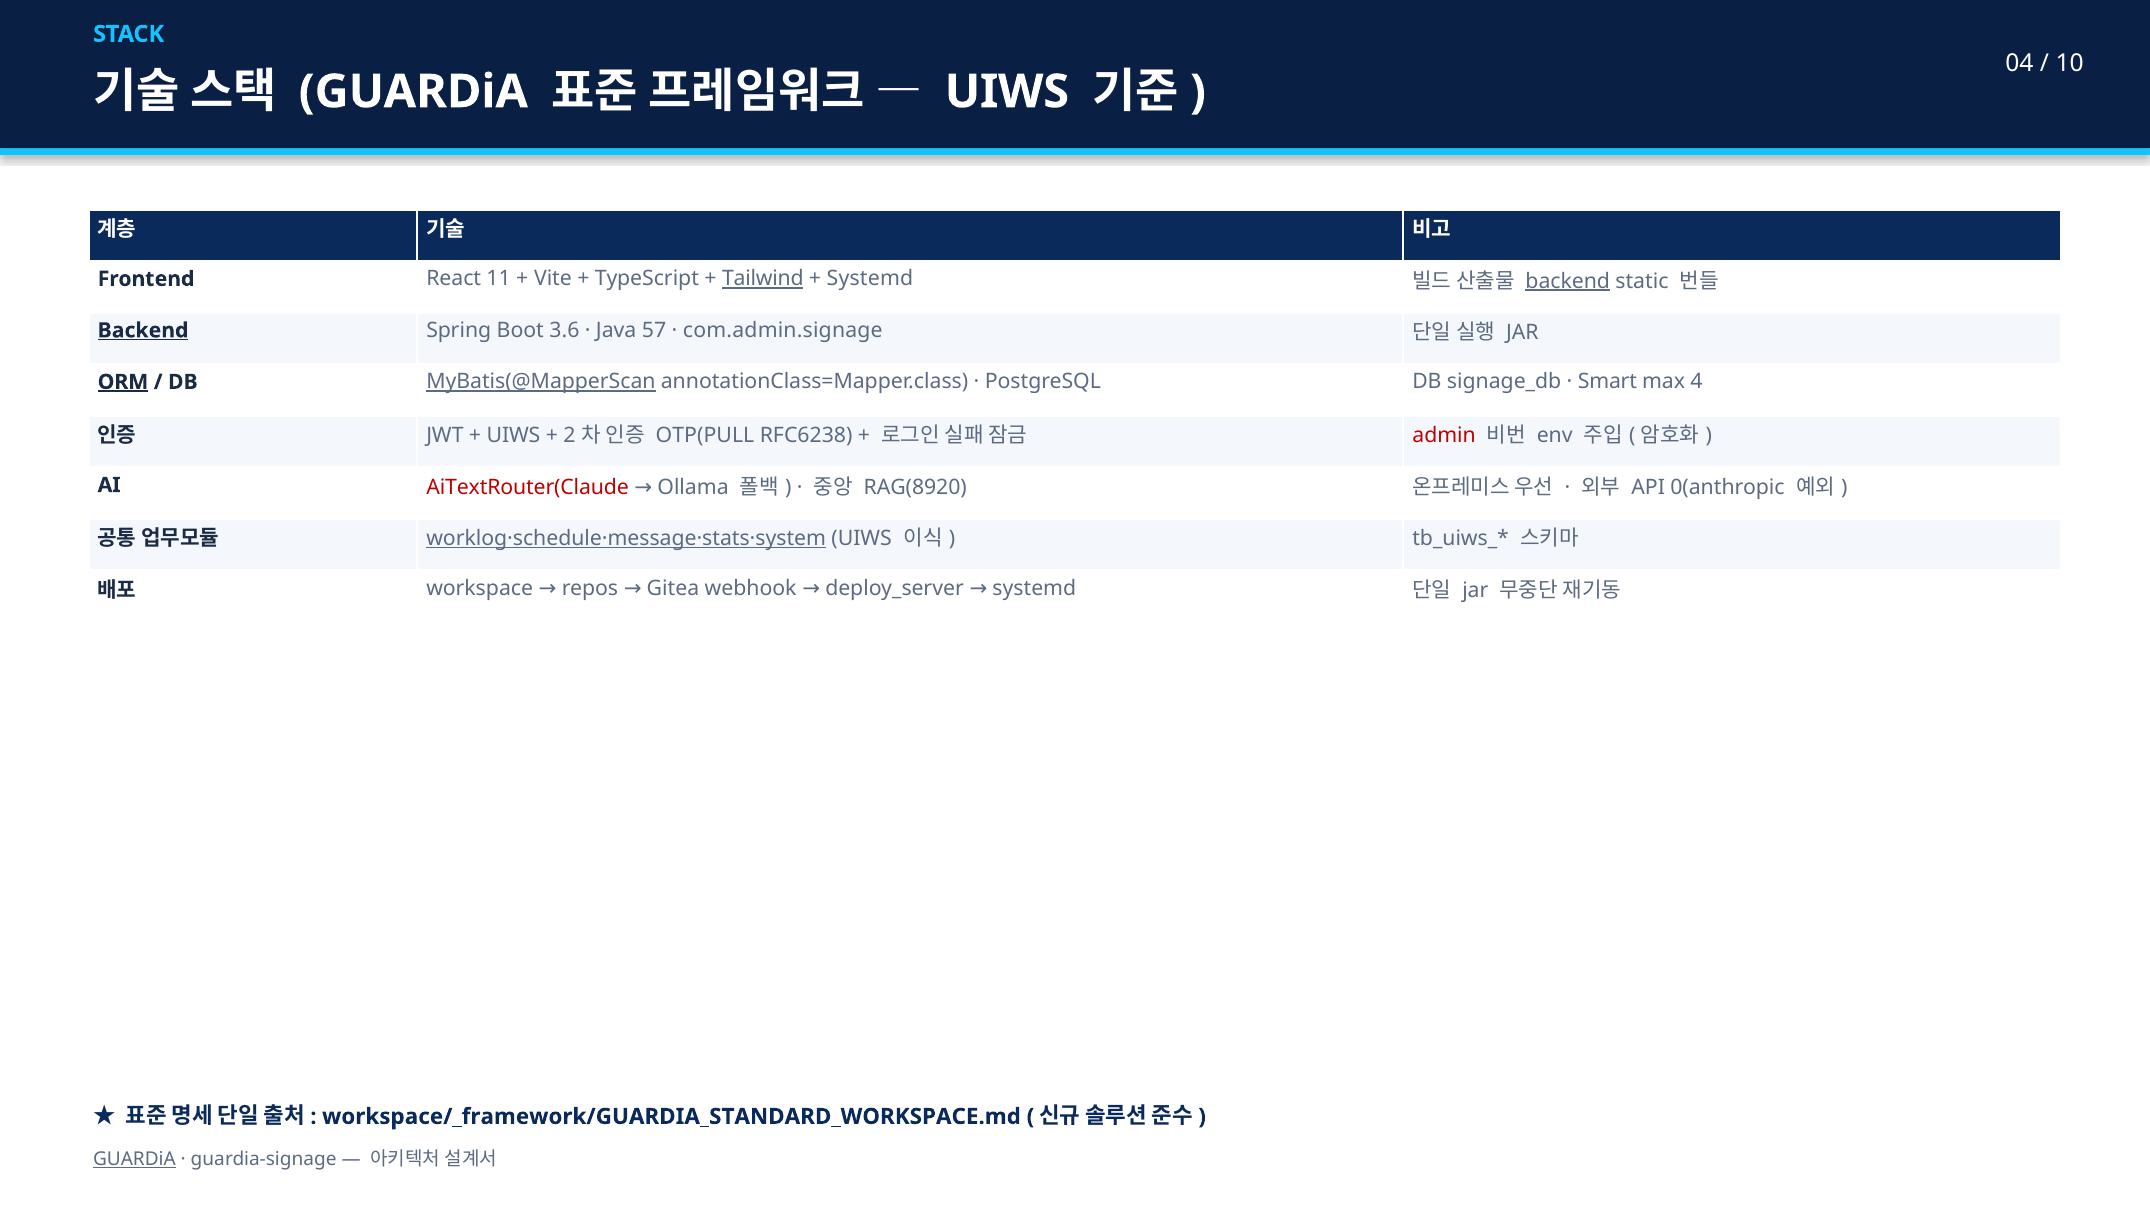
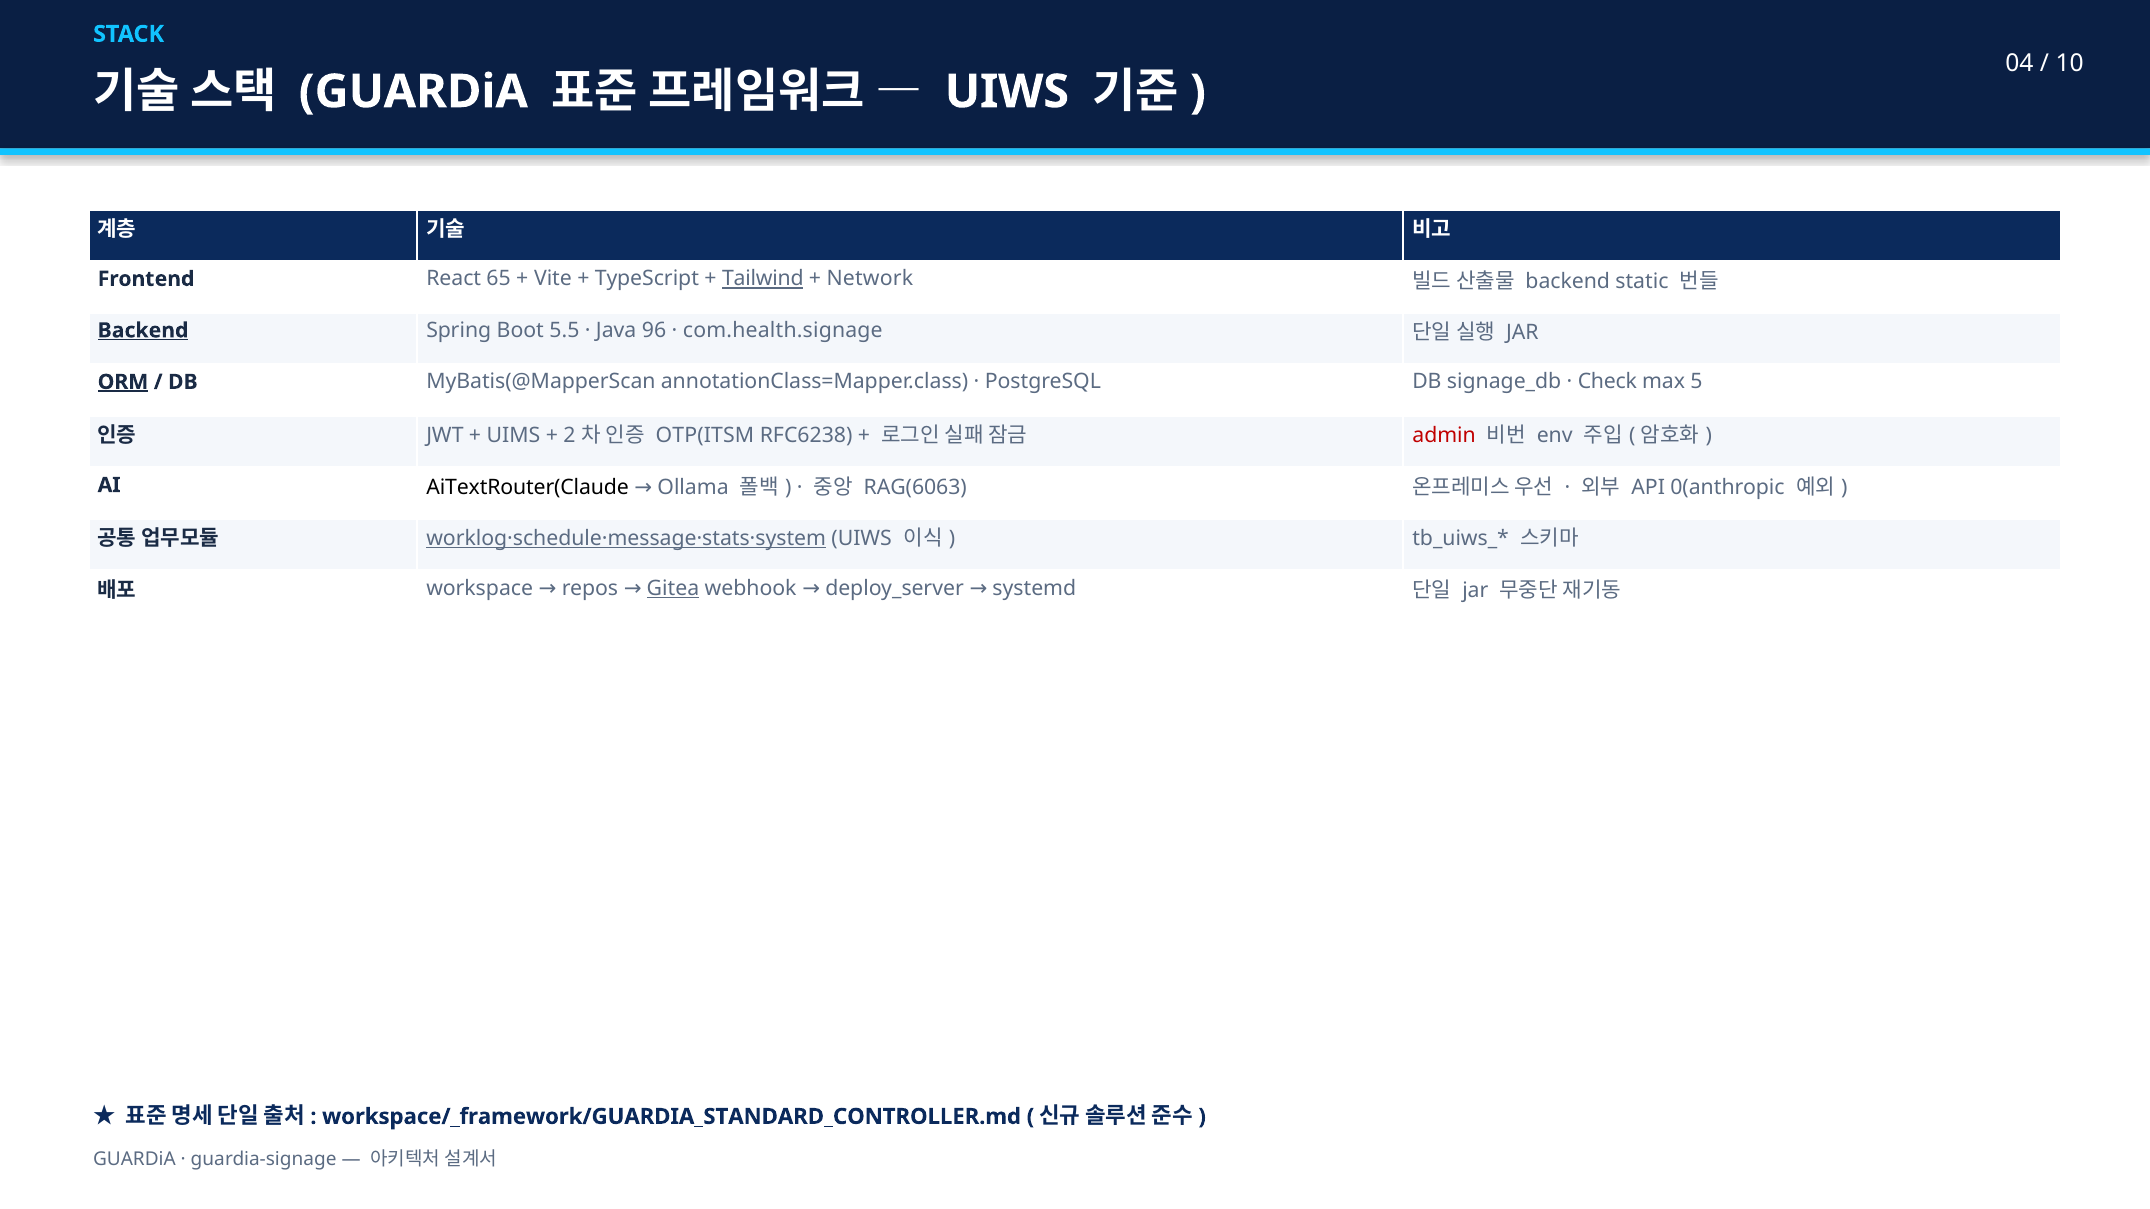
11: 11 -> 65
Systemd at (870, 279): Systemd -> Network
backend at (1568, 281) underline: present -> none
3.6: 3.6 -> 5.5
57: 57 -> 96
com.admin.signage: com.admin.signage -> com.health.signage
MyBatis(@MapperScan underline: present -> none
Smart: Smart -> Check
4: 4 -> 5
UIWS at (514, 436): UIWS -> UIMS
OTP(PULL: OTP(PULL -> OTP(ITSM
RAG(8920: RAG(8920 -> RAG(6063
AiTextRouter(Claude colour: red -> black
Gitea underline: none -> present
workspace/_framework/GUARDIA_STANDARD_WORKSPACE.md: workspace/_framework/GUARDIA_STANDARD_WORKSPACE.md -> workspace/_framework/GUARDIA_STANDARD_CONTROLLER.md
GUARDiA at (134, 1160) underline: present -> none
